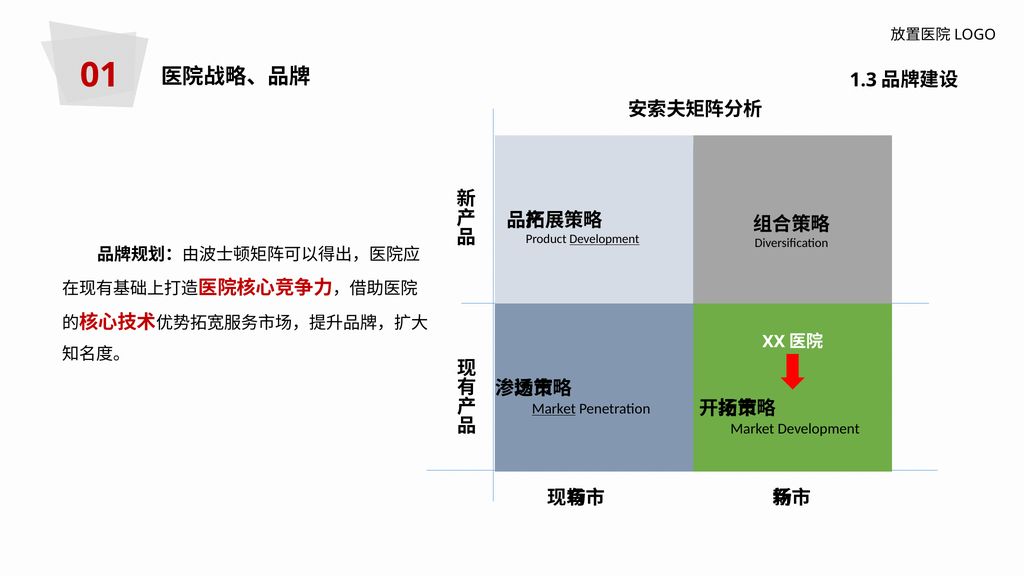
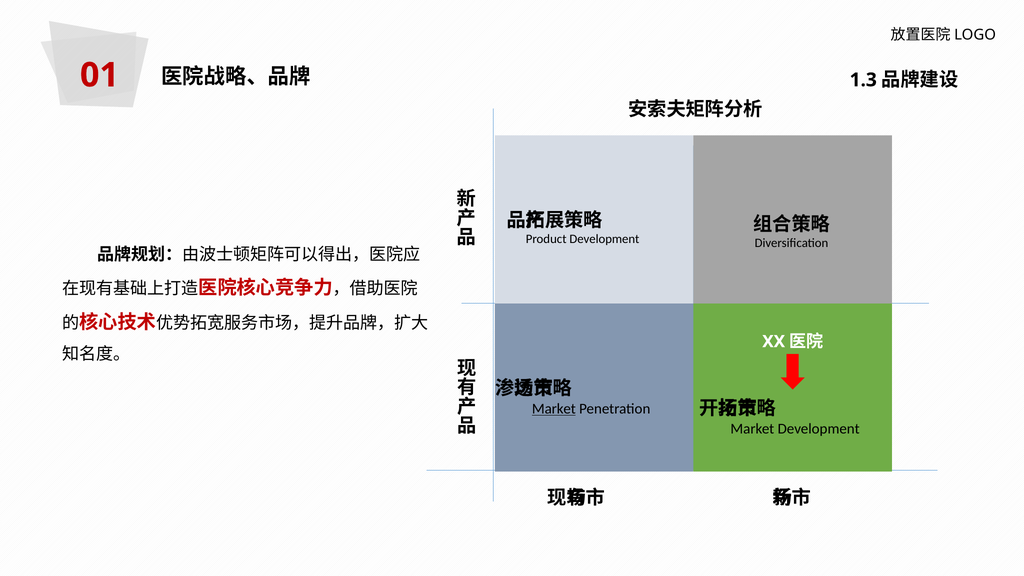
Development at (604, 239) underline: present -> none
